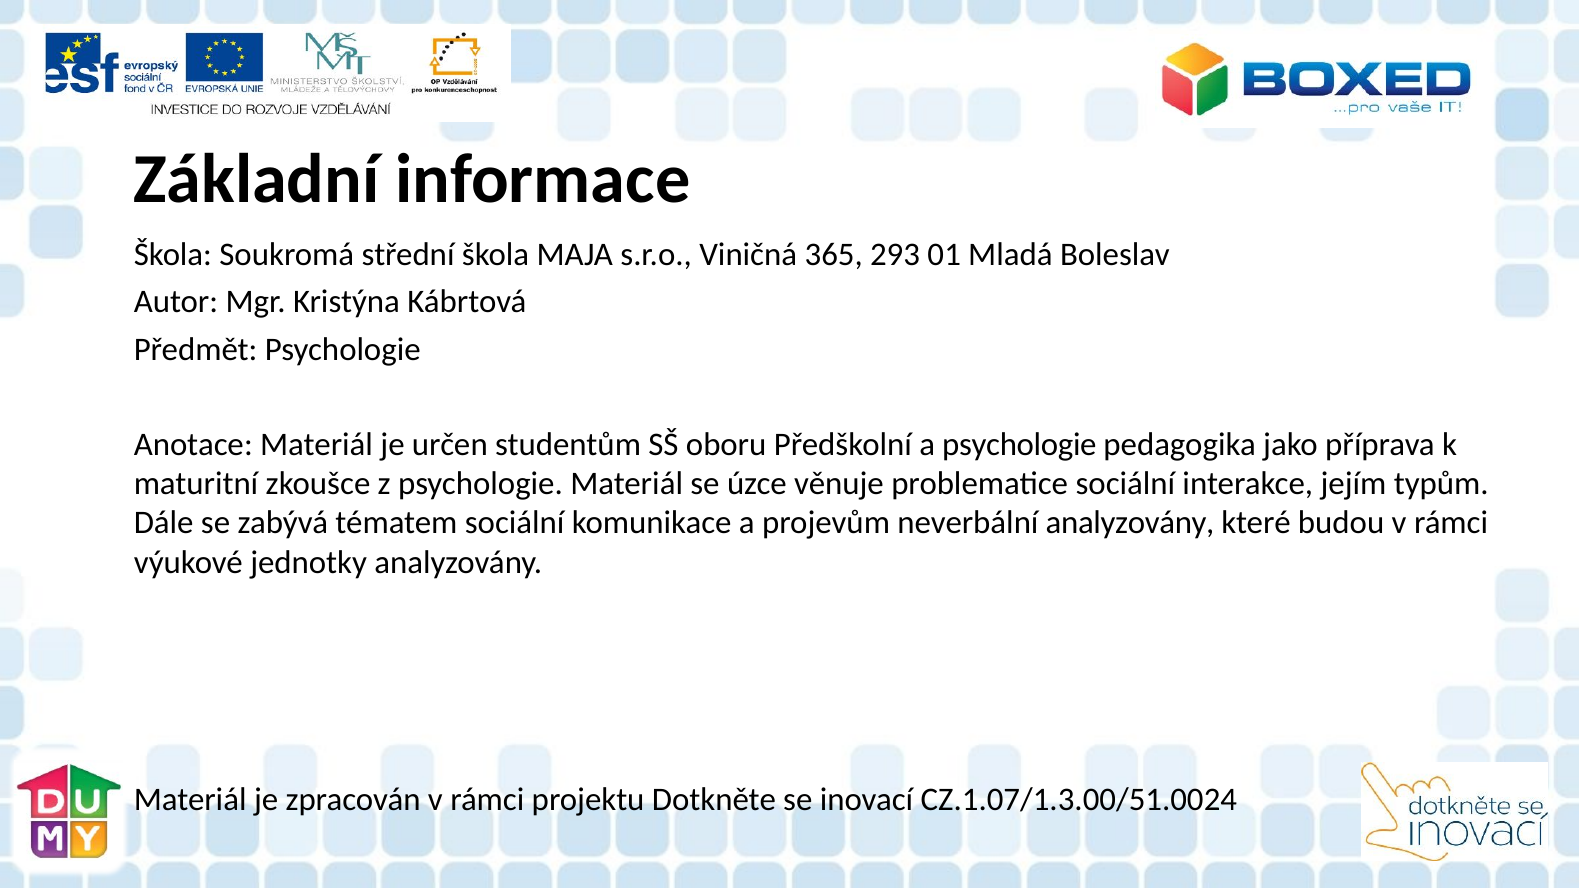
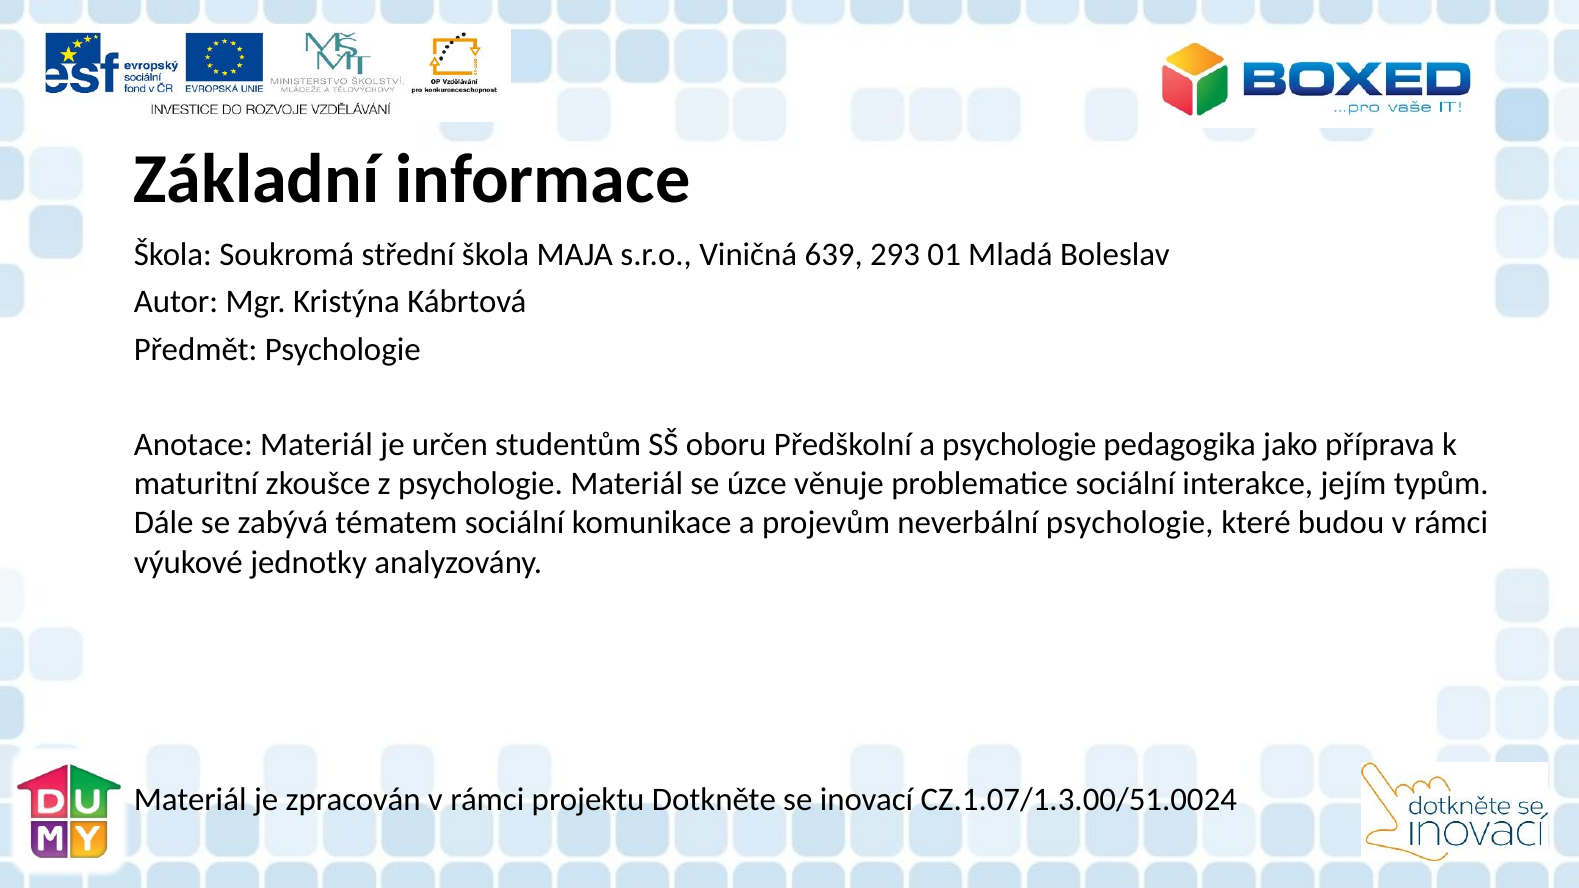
365: 365 -> 639
neverbální analyzovány: analyzovány -> psychologie
